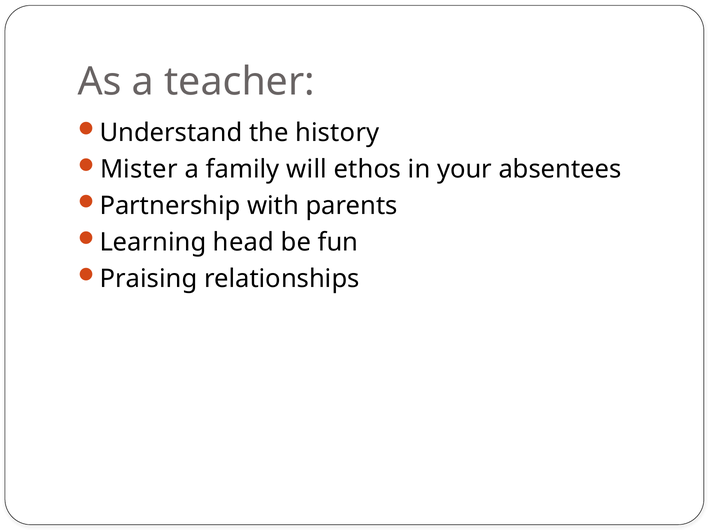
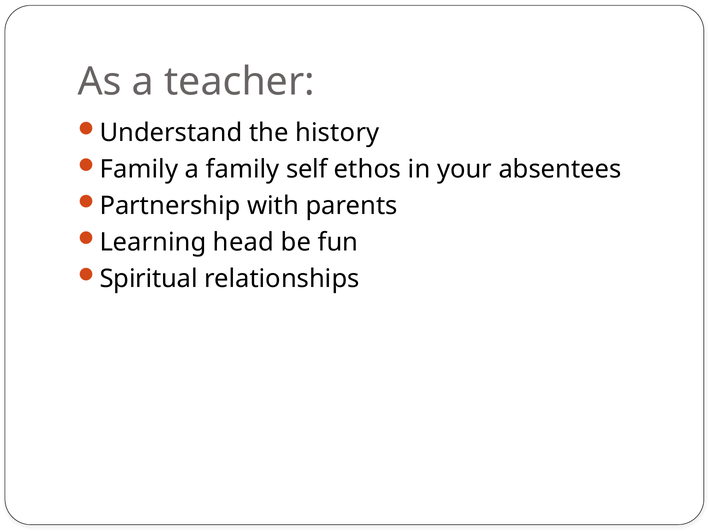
Mister at (139, 169): Mister -> Family
will: will -> self
Praising: Praising -> Spiritual
